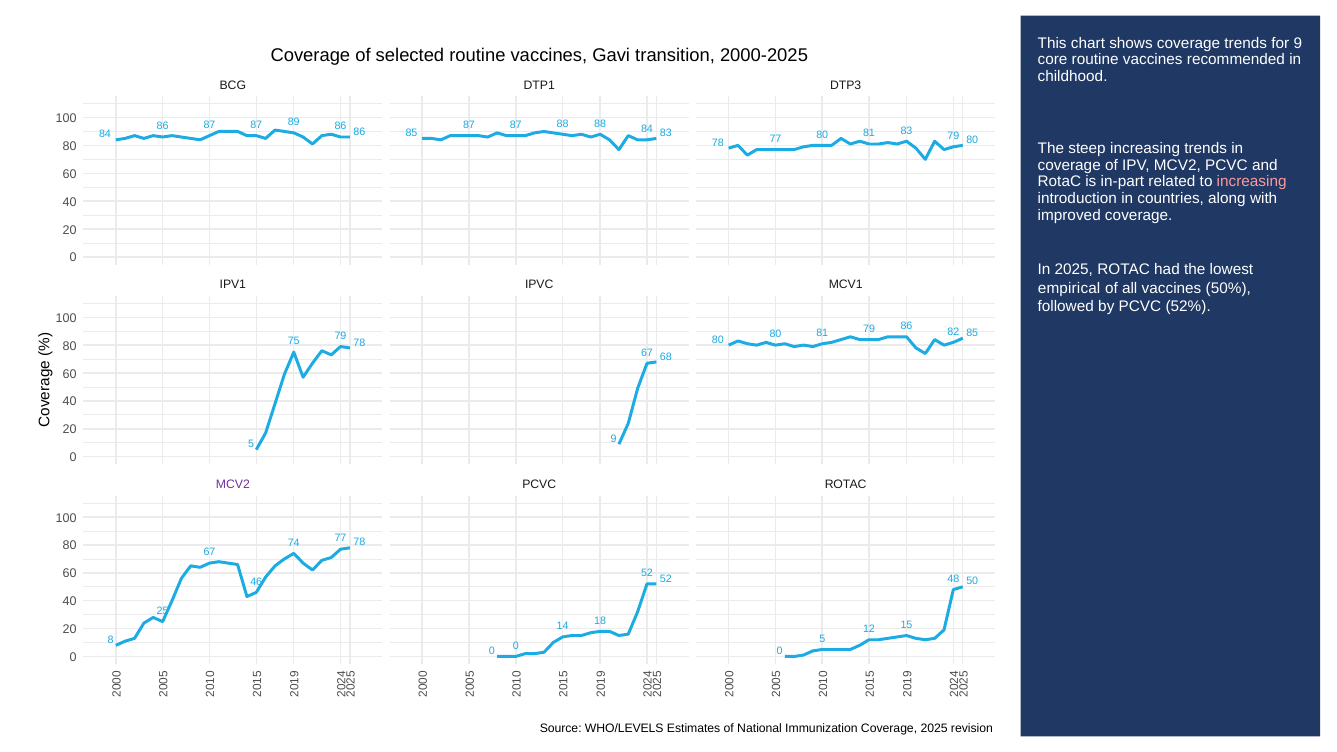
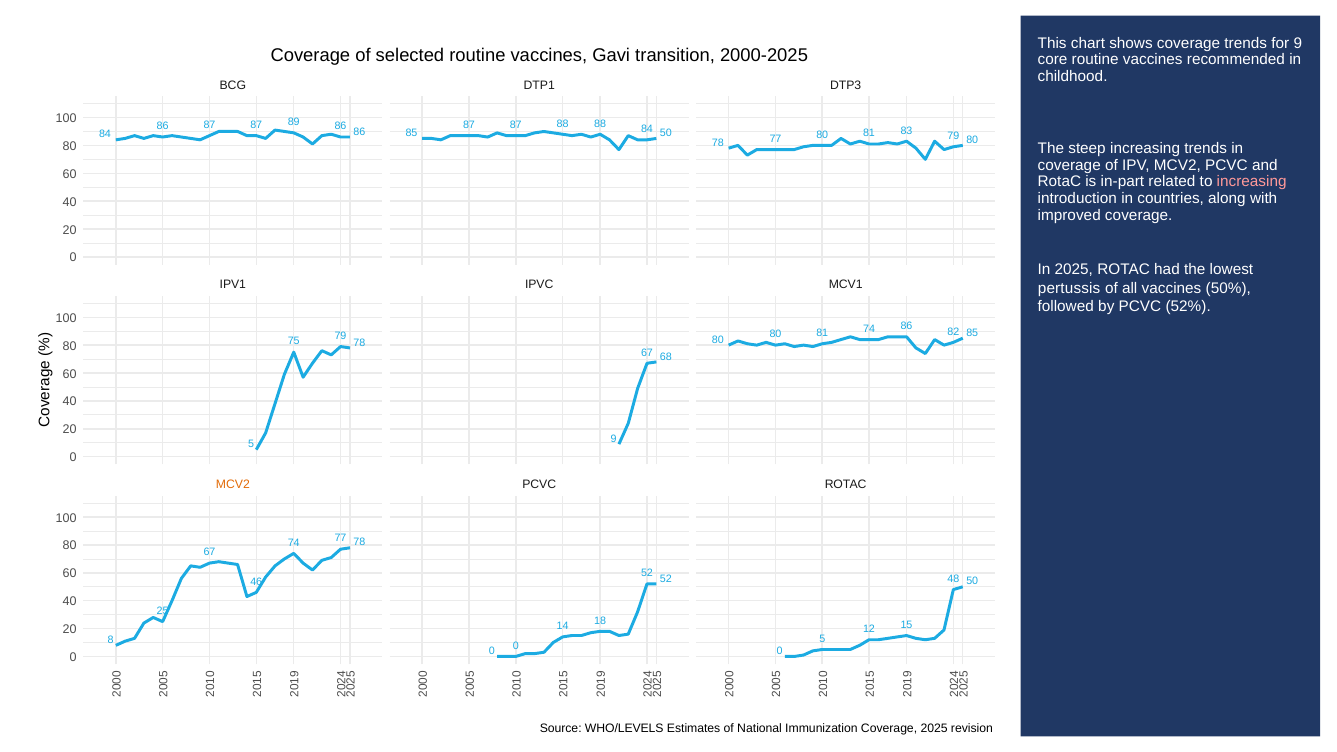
85 83: 83 -> 50
empirical: empirical -> pertussis
81 79: 79 -> 74
MCV2 at (233, 485) colour: purple -> orange
